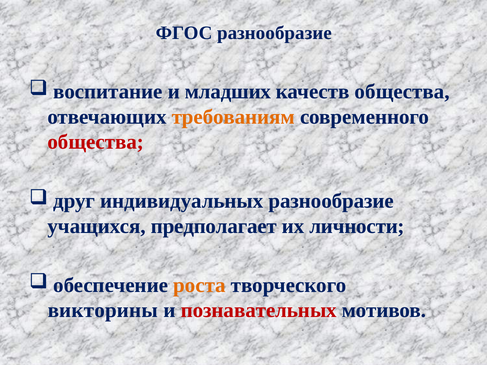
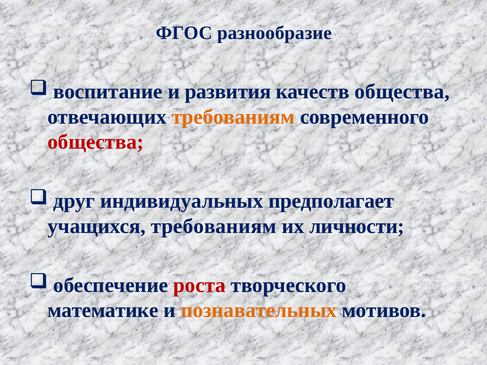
младших: младших -> развития
индивидуальных разнообразие: разнообразие -> предполагает
учащихся предполагает: предполагает -> требованиям
роста colour: orange -> red
викторины: викторины -> математике
познавательных colour: red -> orange
